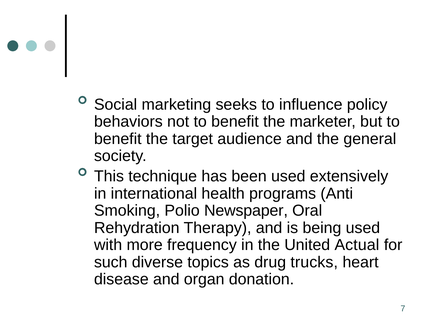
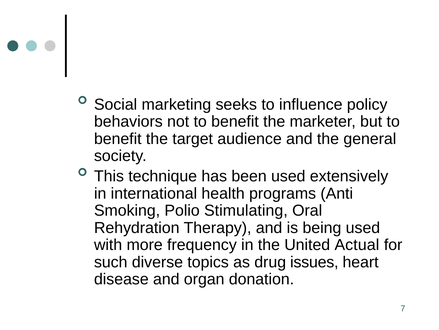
Newspaper: Newspaper -> Stimulating
trucks: trucks -> issues
